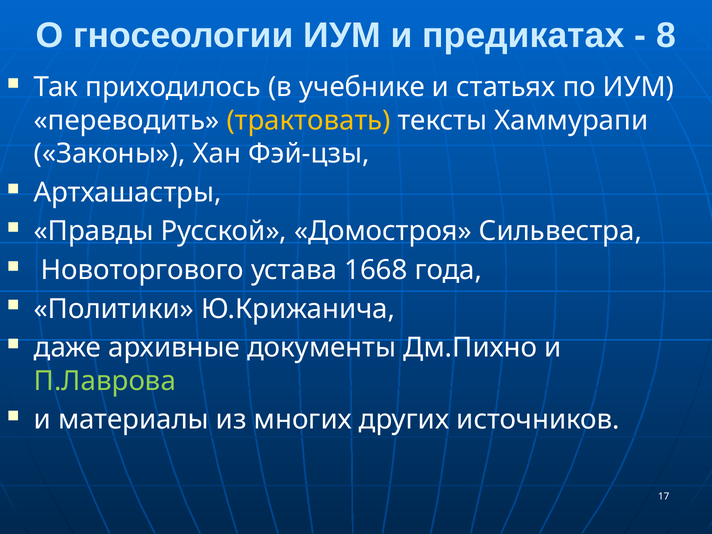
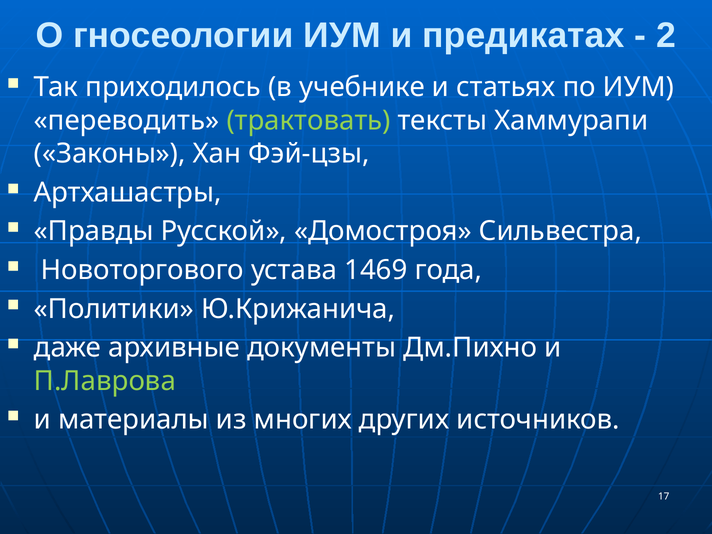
8: 8 -> 2
трактовать colour: yellow -> light green
1668: 1668 -> 1469
